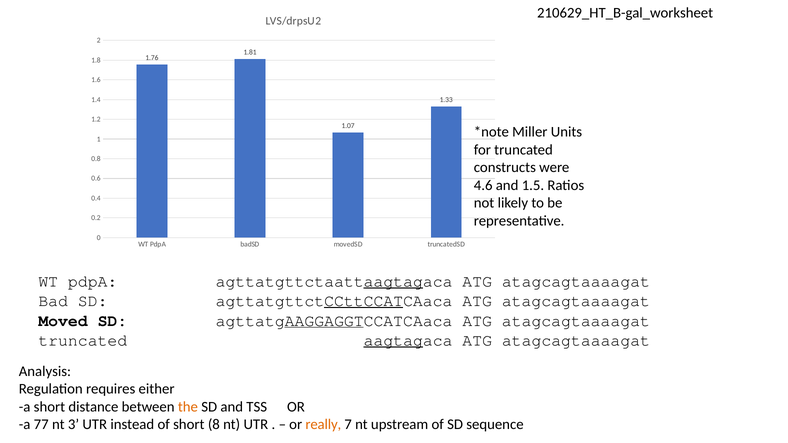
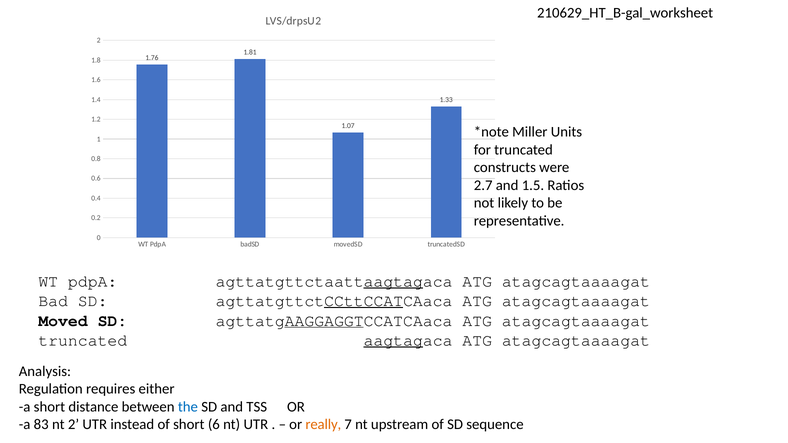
4.6: 4.6 -> 2.7
the colour: orange -> blue
77: 77 -> 83
nt 3: 3 -> 2
8: 8 -> 6
